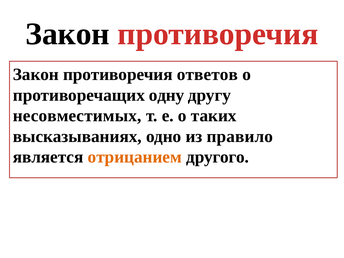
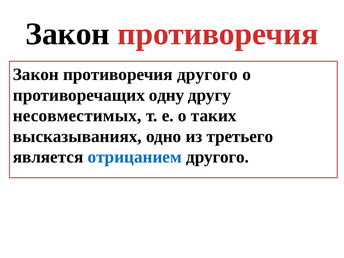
противоречия ответов: ответов -> другого
правило: правило -> третьего
отрицанием colour: orange -> blue
